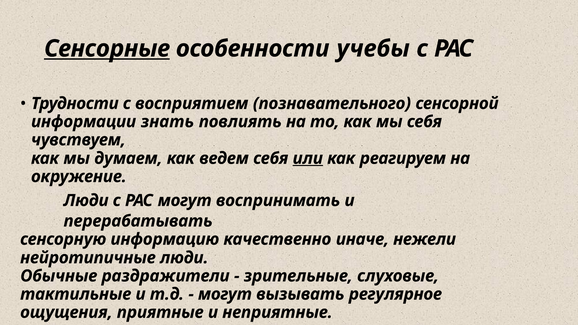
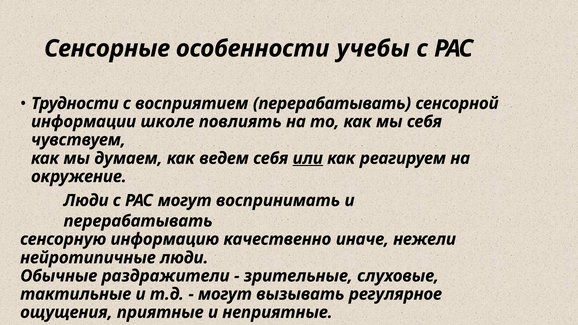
Сенсорные underline: present -> none
восприятием познавательного: познавательного -> перерабатывать
знать: знать -> школе
